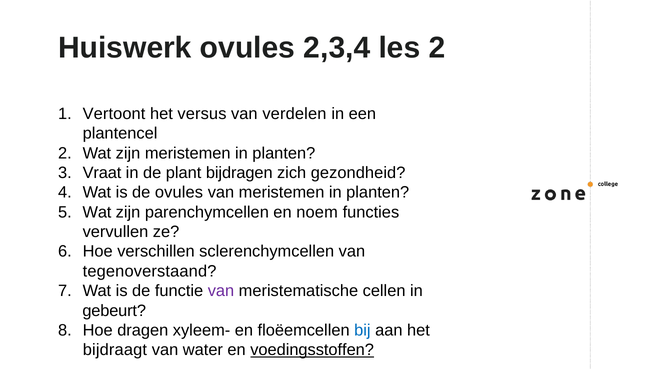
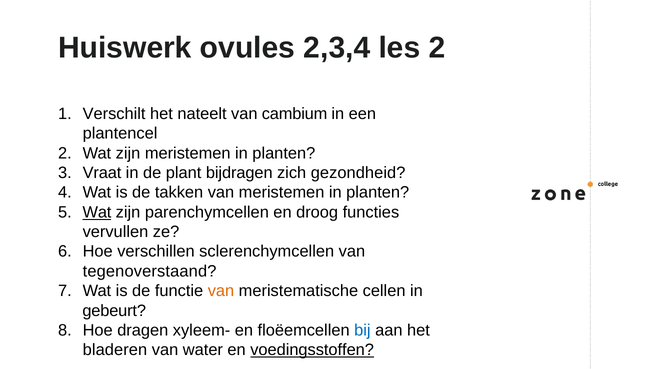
Vertoont: Vertoont -> Verschilt
versus: versus -> nateelt
verdelen: verdelen -> cambium
de ovules: ovules -> takken
Wat at (97, 212) underline: none -> present
noem: noem -> droog
van at (221, 291) colour: purple -> orange
bijdraagt: bijdraagt -> bladeren
